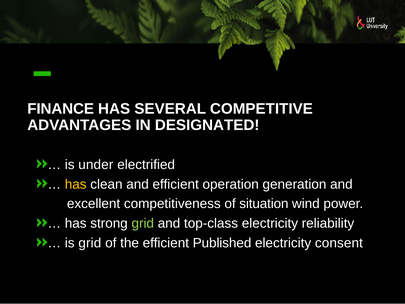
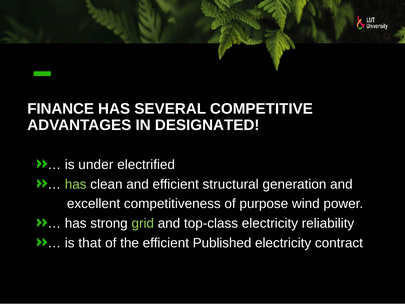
has at (76, 184) colour: yellow -> light green
operation: operation -> structural
situation: situation -> purpose
is grid: grid -> that
consent: consent -> contract
